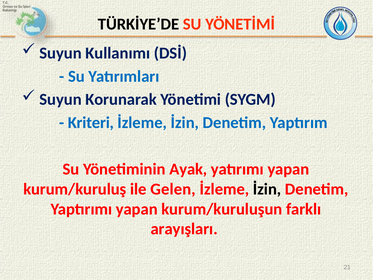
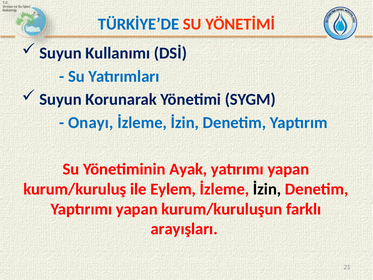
TÜRKİYE’DE colour: black -> blue
Kriteri: Kriteri -> Onayı
Gelen: Gelen -> Eylem
